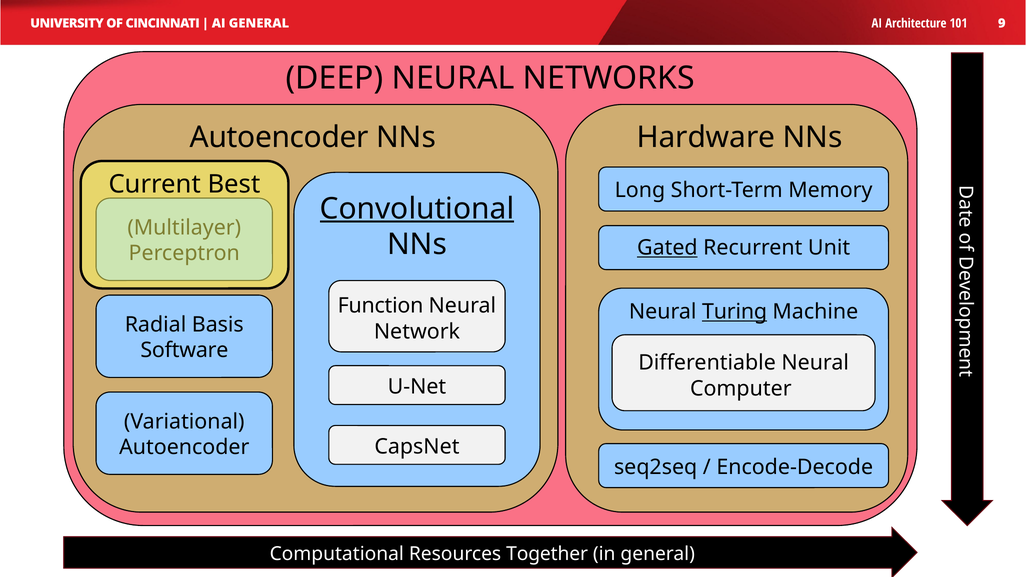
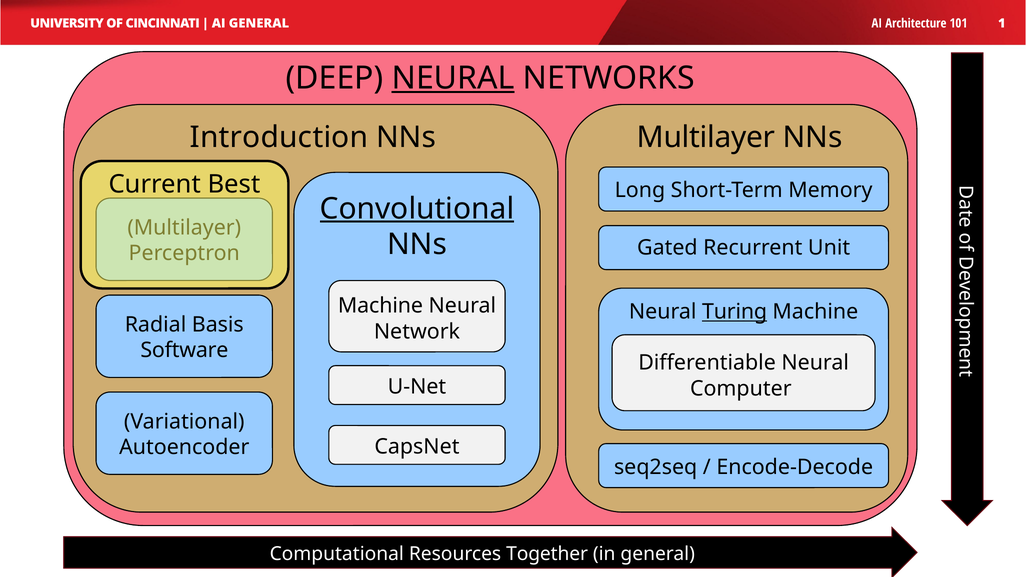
9: 9 -> 1
NEURAL at (453, 78) underline: none -> present
Autoencoder at (279, 137): Autoencoder -> Introduction
Hardware at (706, 137): Hardware -> Multilayer
Gated underline: present -> none
Function at (381, 306): Function -> Machine
